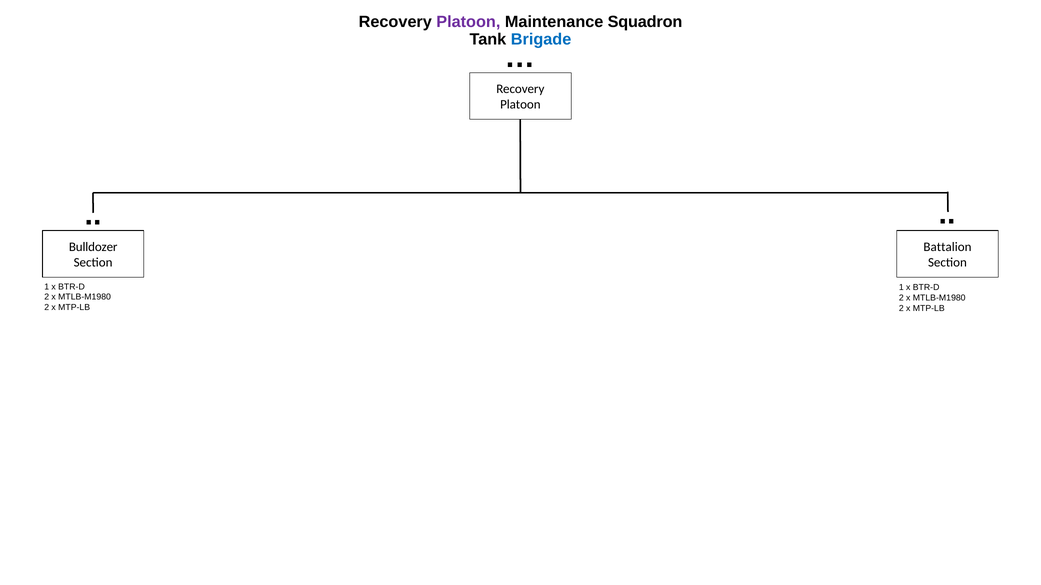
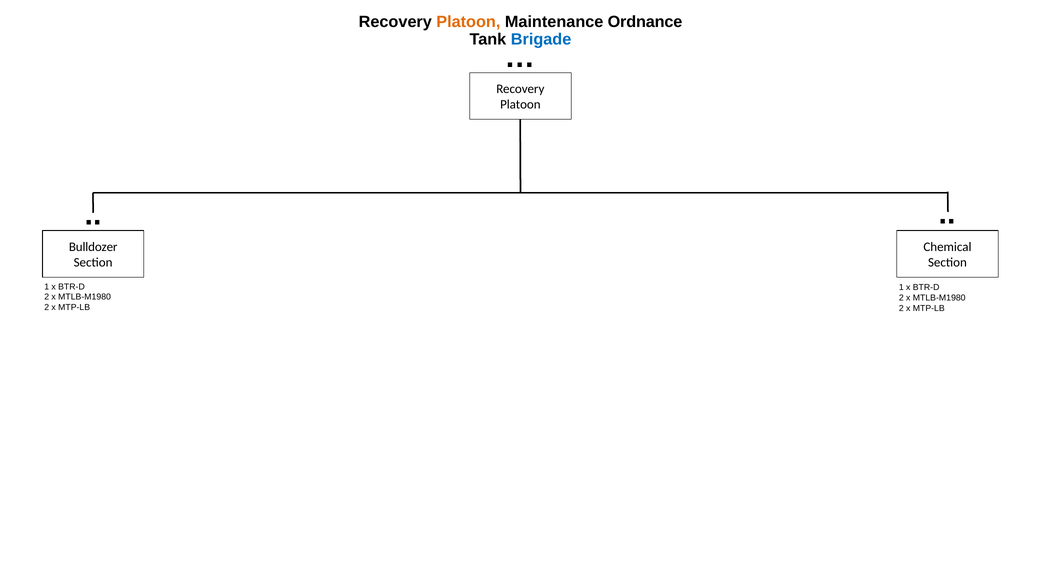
Platoon at (468, 22) colour: purple -> orange
Squadron: Squadron -> Ordnance
Battalion: Battalion -> Chemical
